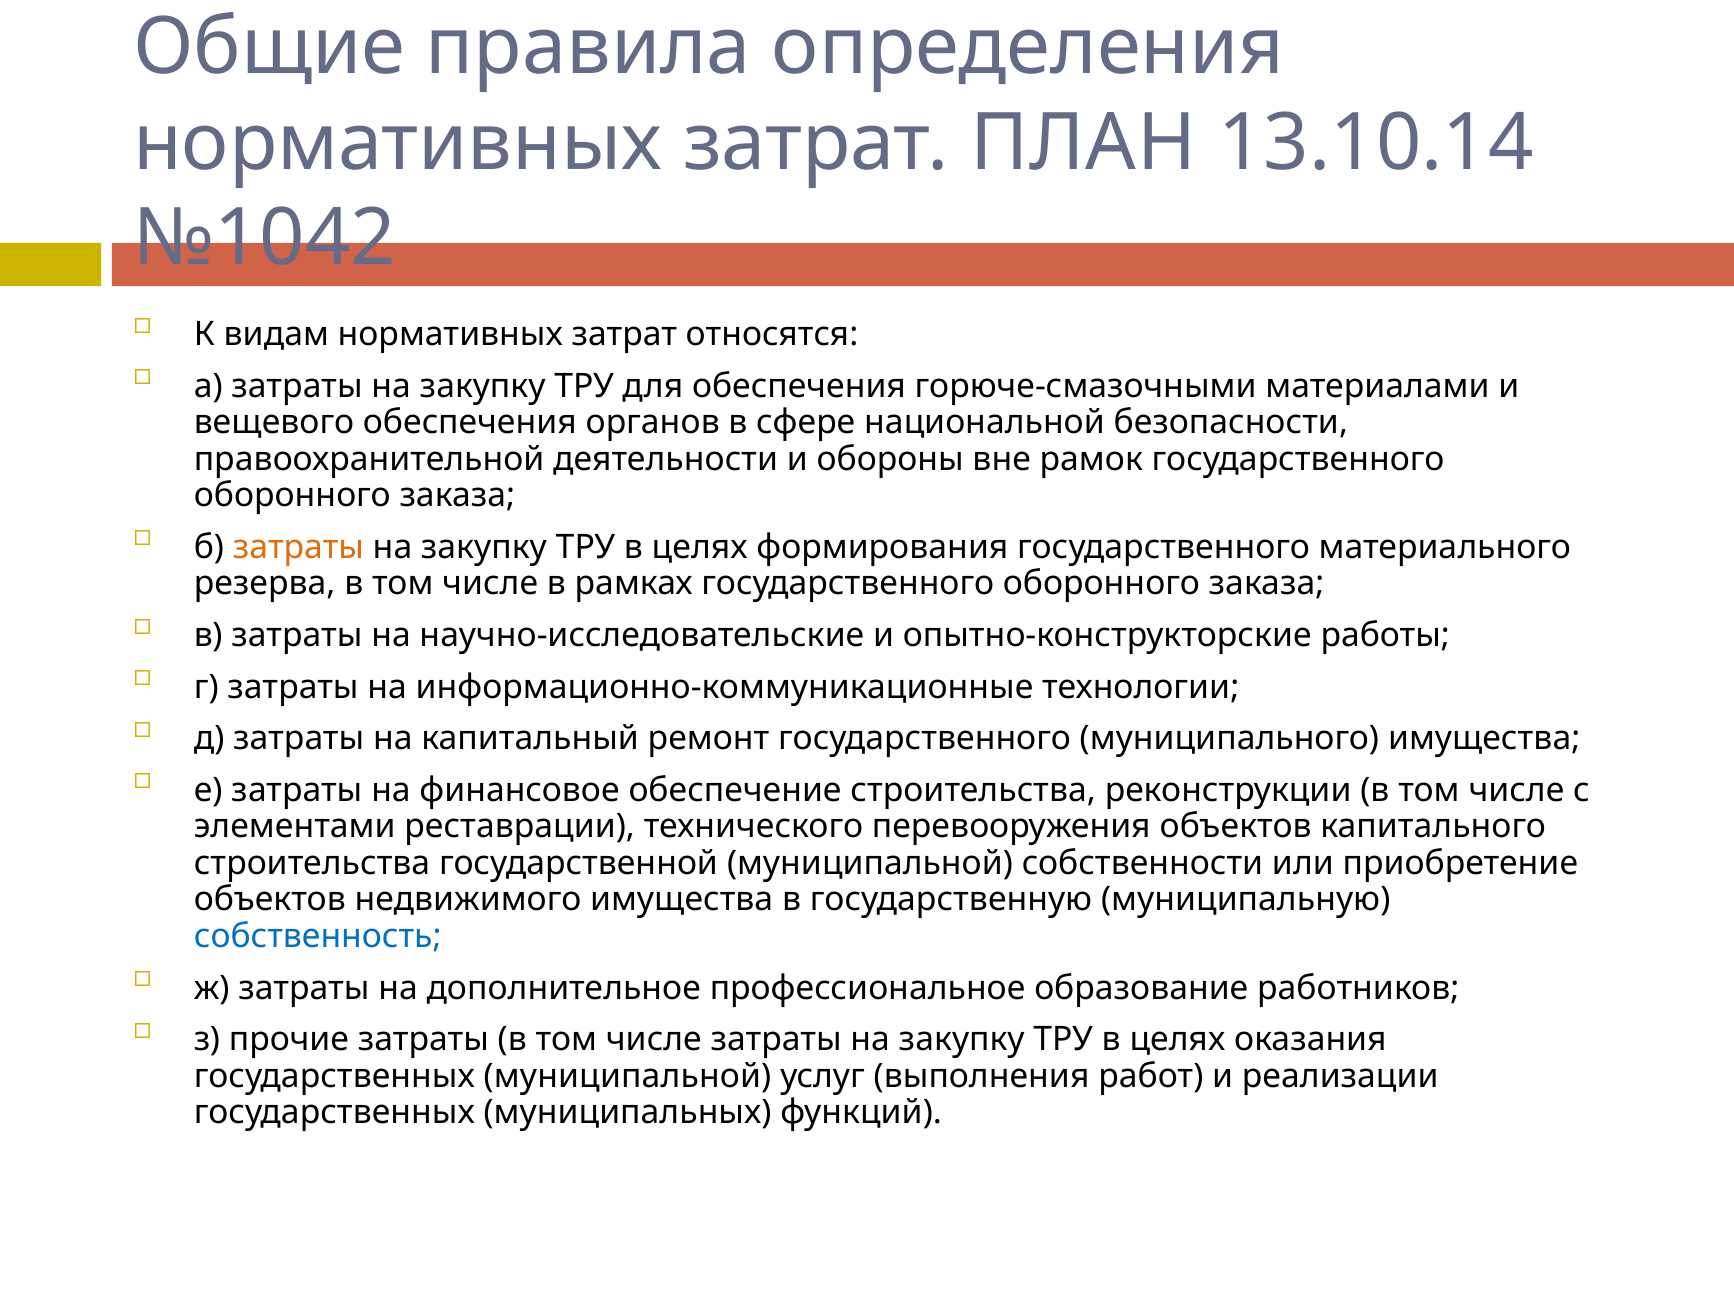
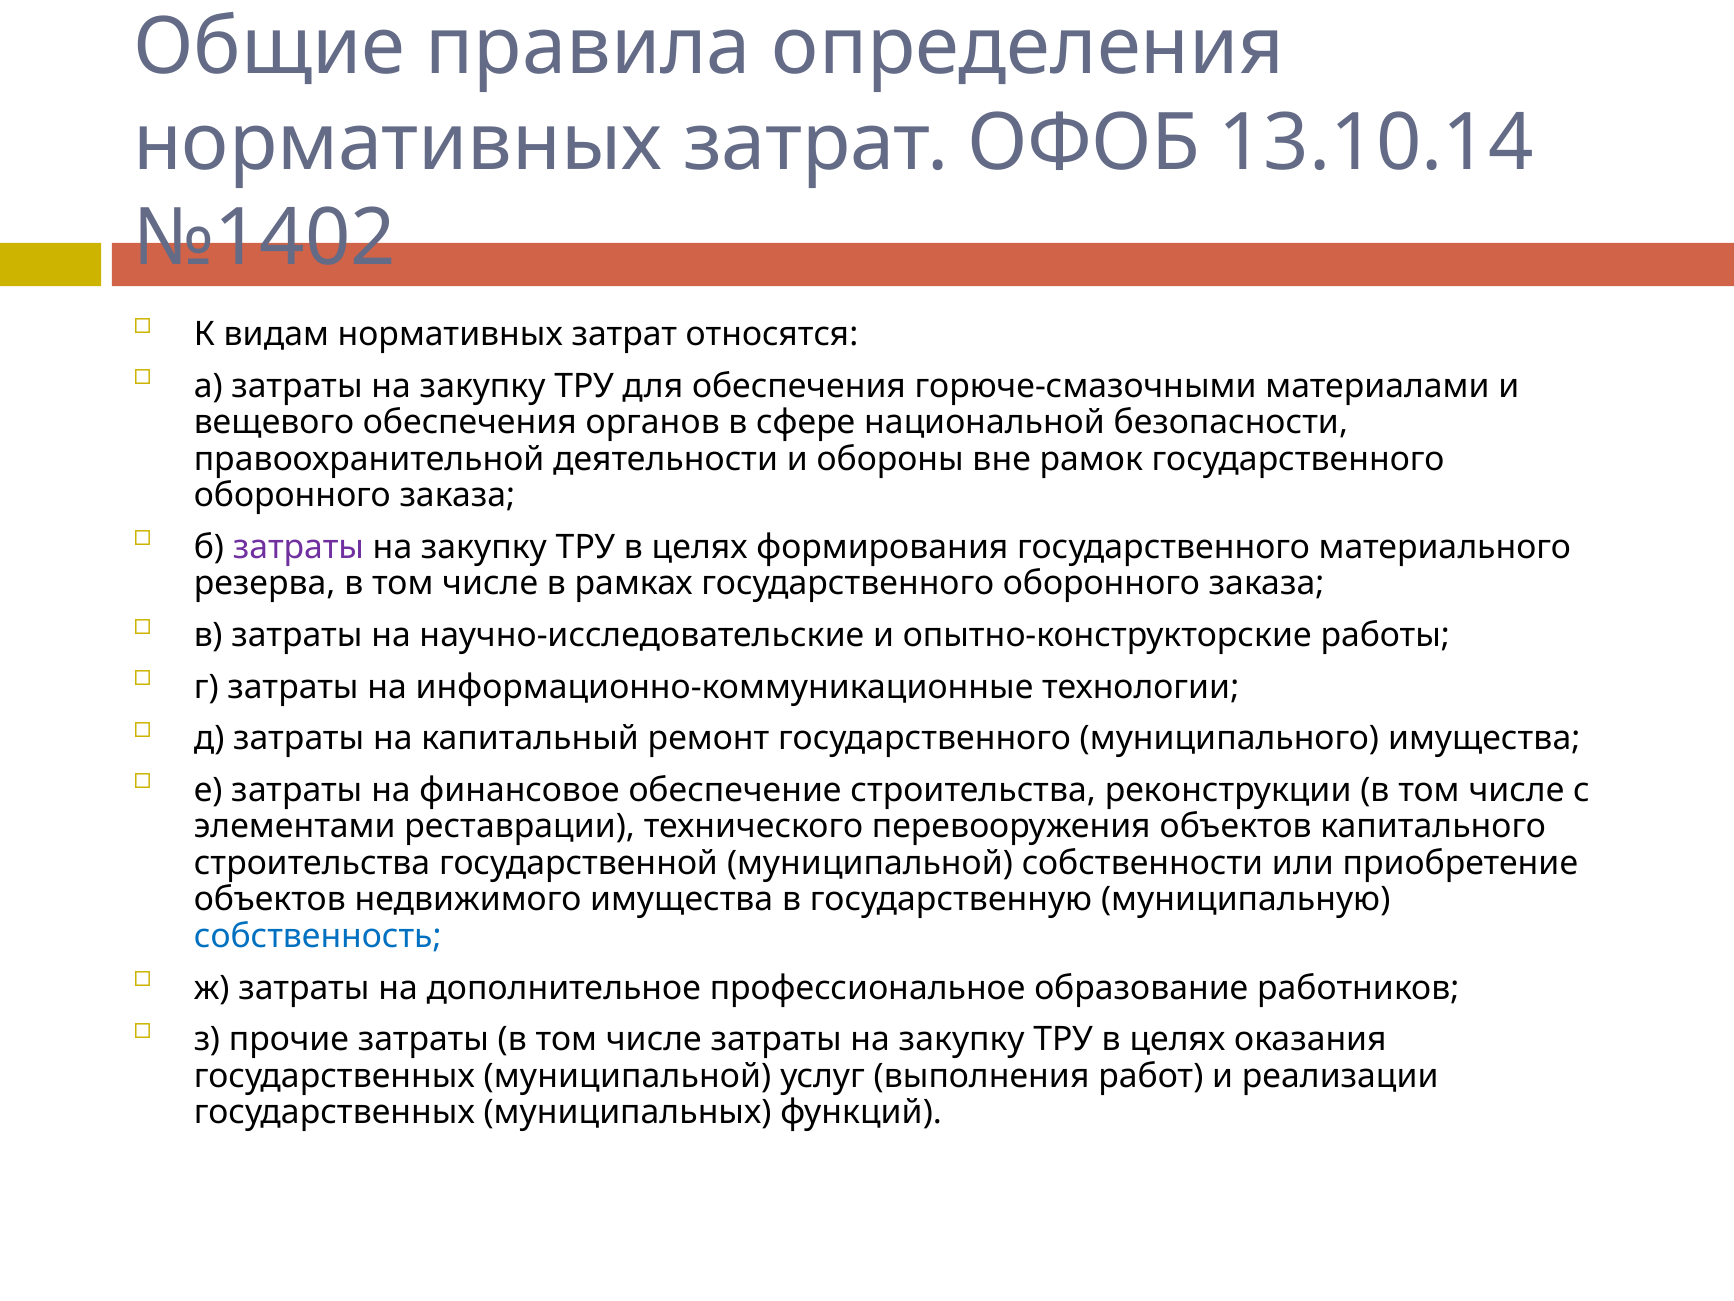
ПЛАН: ПЛАН -> ОФОБ
№1042: №1042 -> №1402
затраты at (299, 547) colour: orange -> purple
